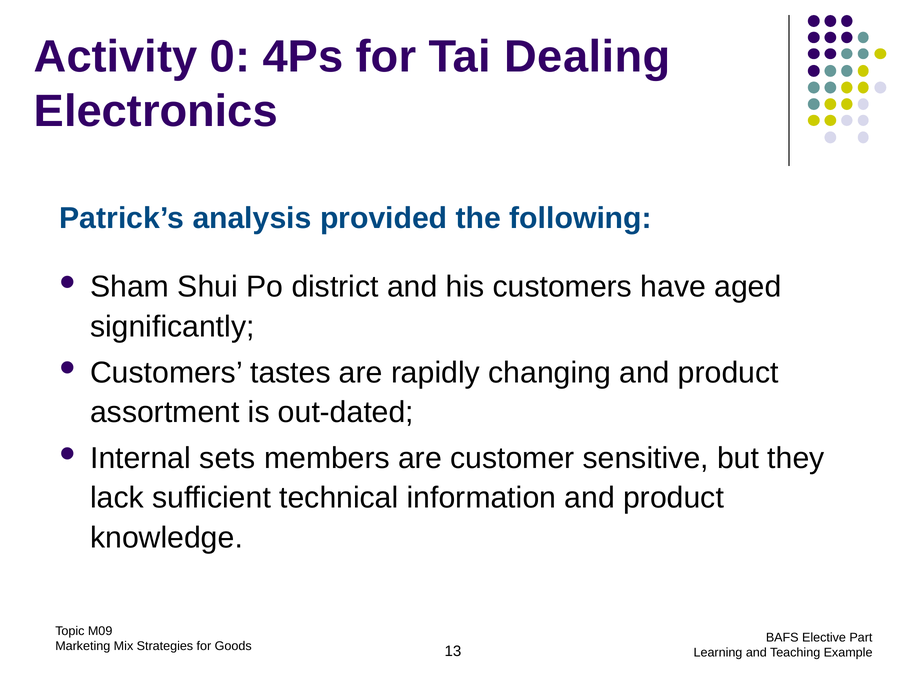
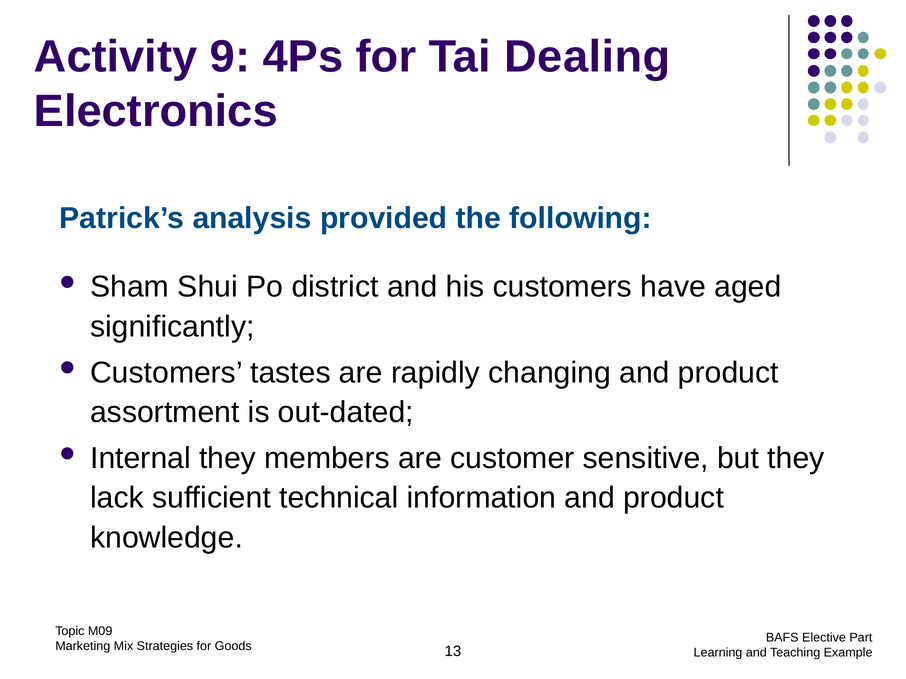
0: 0 -> 9
Internal sets: sets -> they
